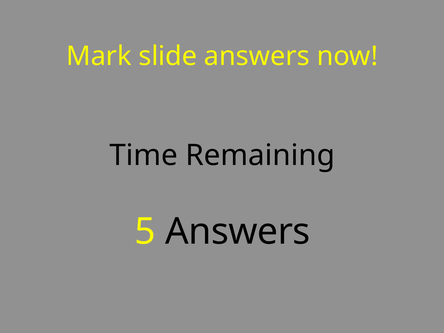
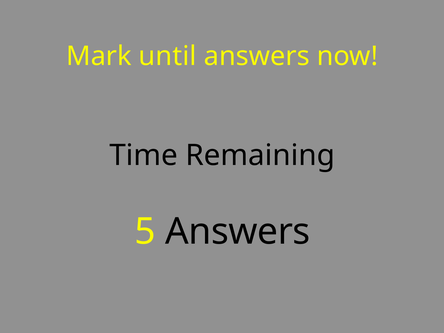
slide: slide -> until
